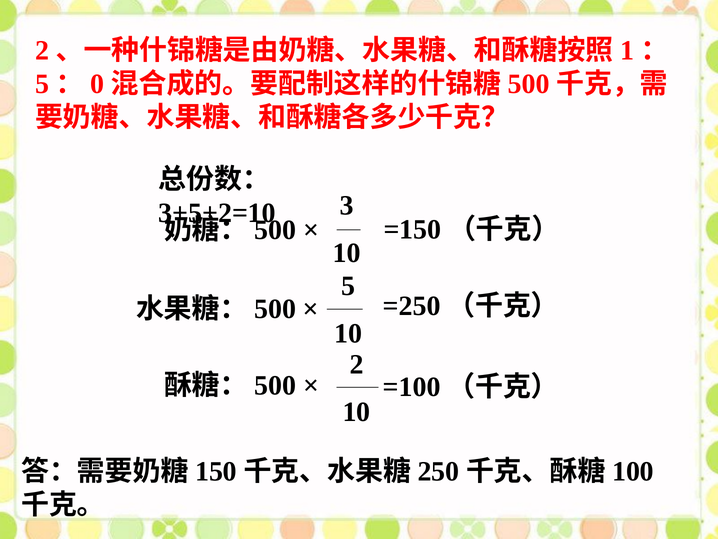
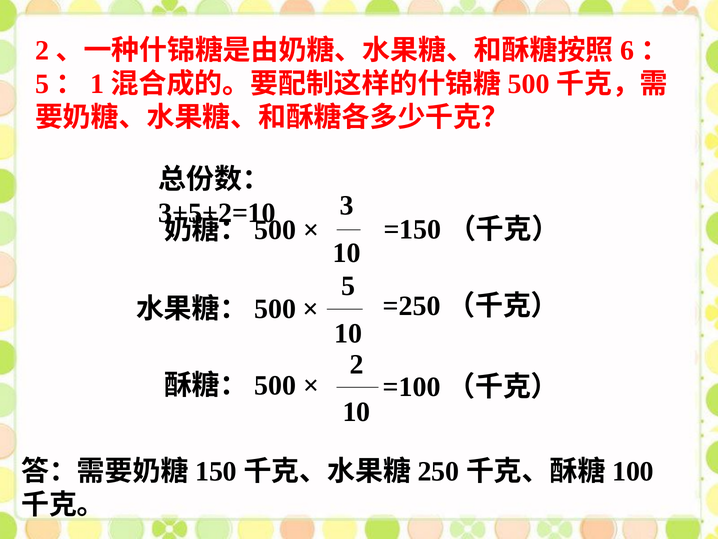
1: 1 -> 6
0: 0 -> 1
